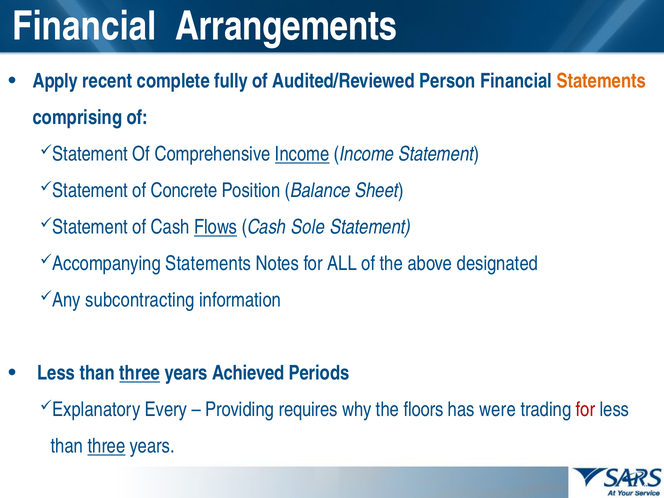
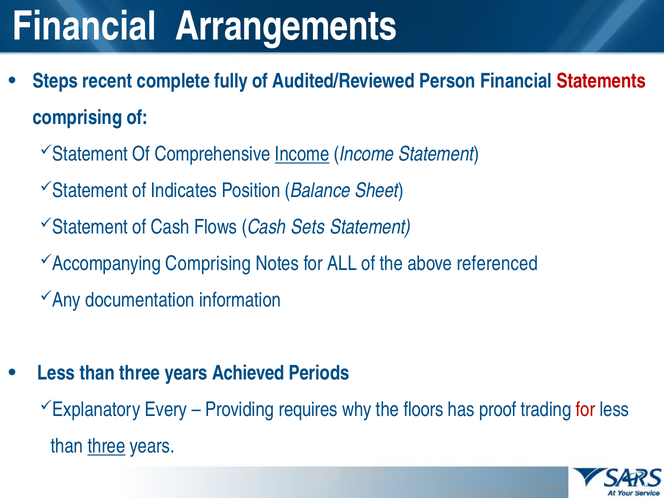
Apply: Apply -> Steps
Statements at (601, 81) colour: orange -> red
Concrete: Concrete -> Indicates
Flows underline: present -> none
Sole: Sole -> Sets
Statements at (208, 264): Statements -> Comprising
designated: designated -> referenced
subcontracting: subcontracting -> documentation
three at (140, 373) underline: present -> none
were: were -> proof
